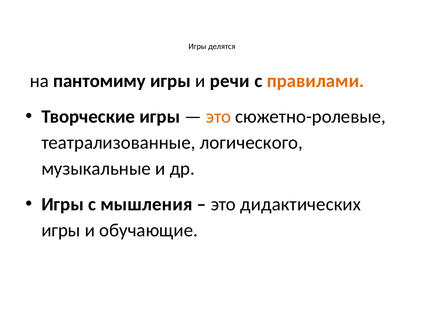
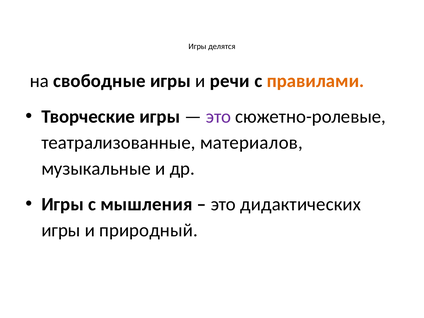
пантомиму: пантомиму -> свободные
это at (218, 117) colour: orange -> purple
логического: логического -> материалов
обучающие: обучающие -> природный
